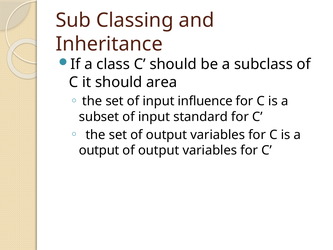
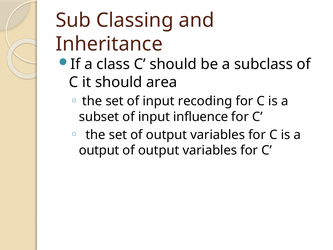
influence: influence -> recoding
standard: standard -> influence
